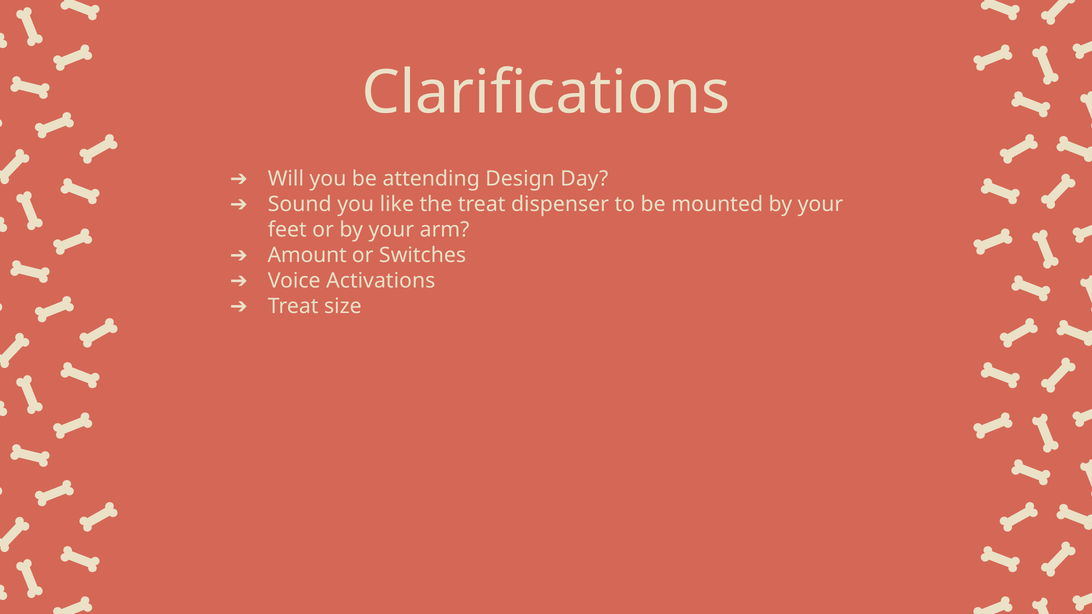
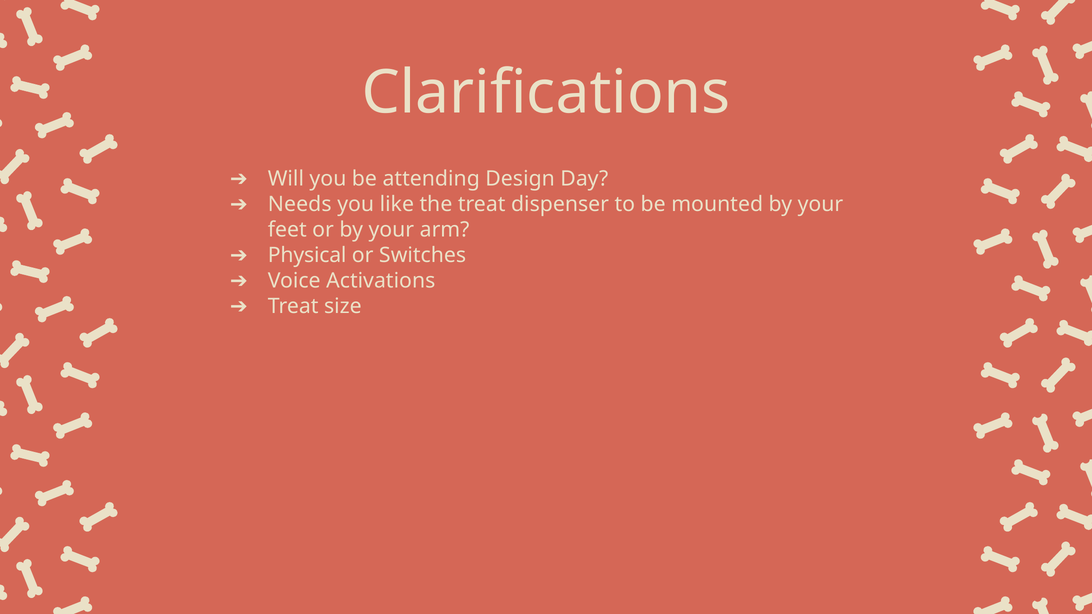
Sound: Sound -> Needs
Amount: Amount -> Physical
